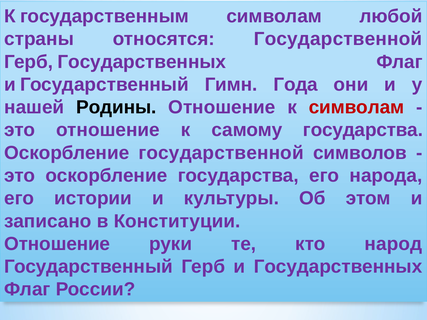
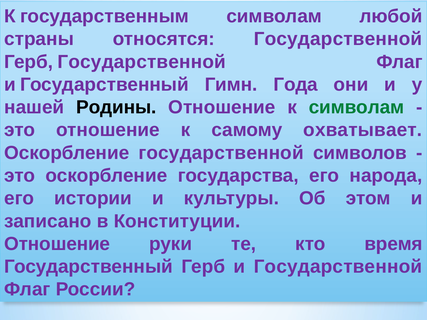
Герб Государственных: Государственных -> Государственной
символам at (357, 107) colour: red -> green
самому государства: государства -> охватывает
народ: народ -> время
и Государственных: Государственных -> Государственной
